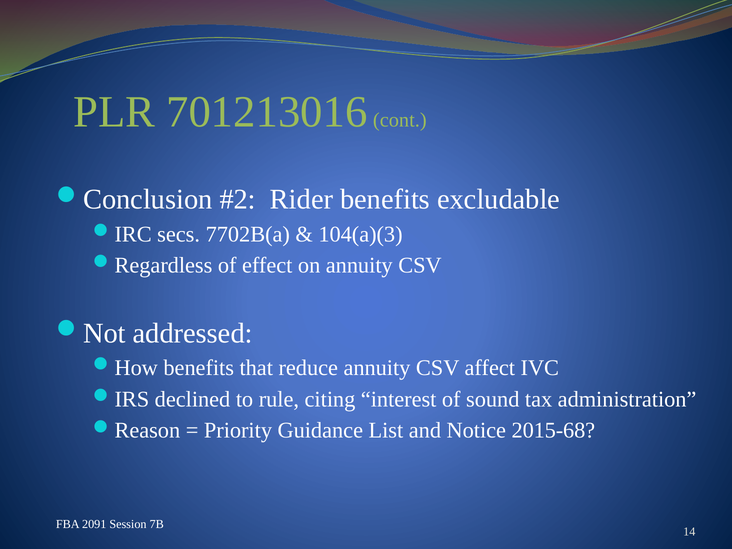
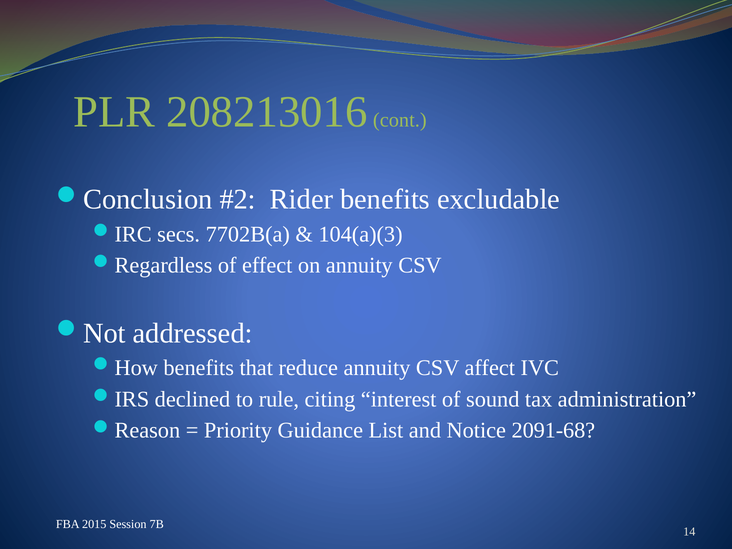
701213016: 701213016 -> 208213016
2015-68: 2015-68 -> 2091-68
2091: 2091 -> 2015
